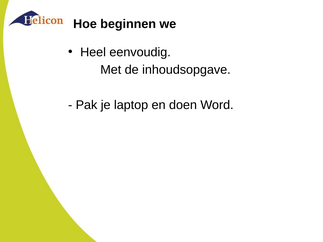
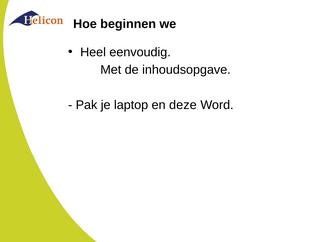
doen: doen -> deze
